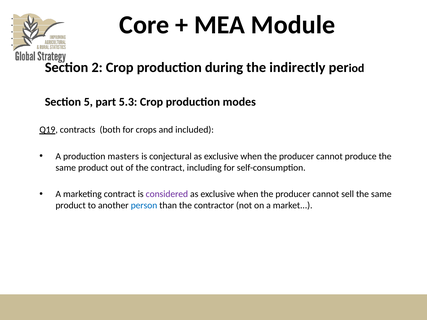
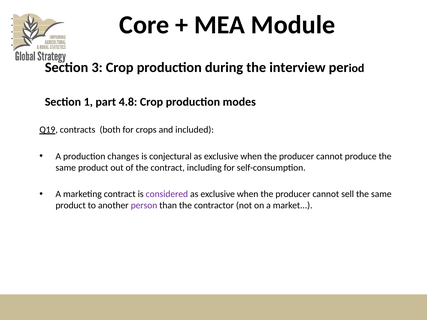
2: 2 -> 3
indirectly: indirectly -> interview
5: 5 -> 1
5.3: 5.3 -> 4.8
masters: masters -> changes
person colour: blue -> purple
